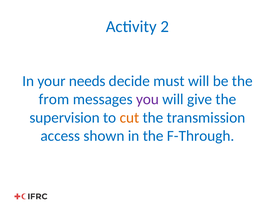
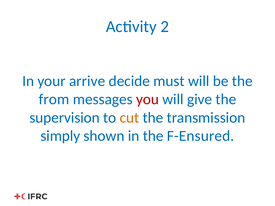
needs: needs -> arrive
you colour: purple -> red
access: access -> simply
F-Through: F-Through -> F-Ensured
